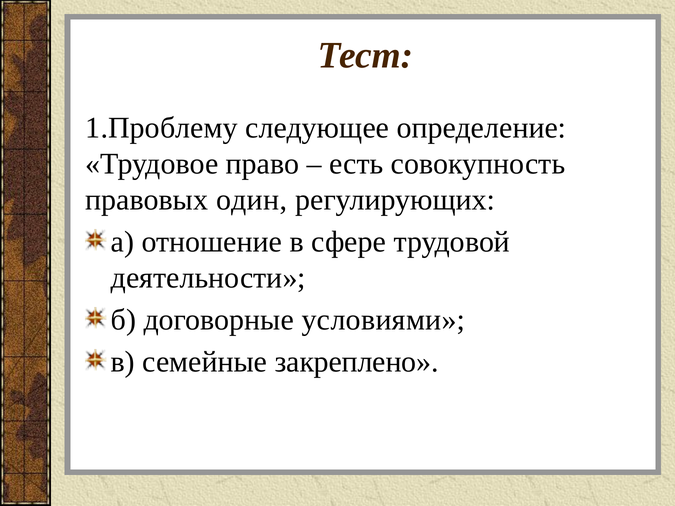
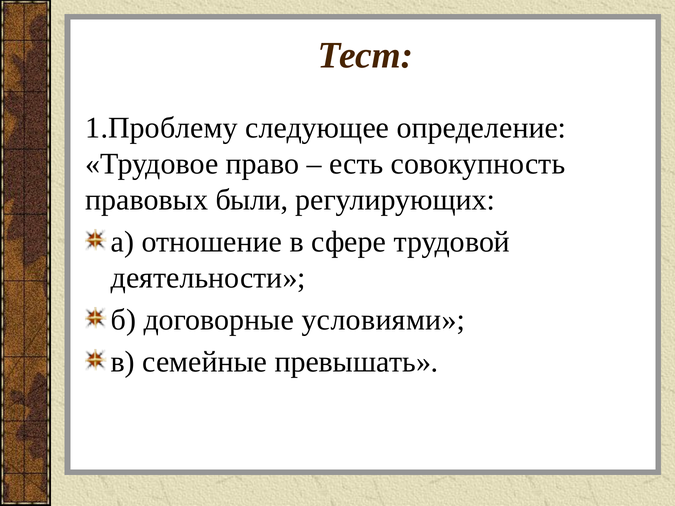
один: один -> были
закреплено: закреплено -> превышать
